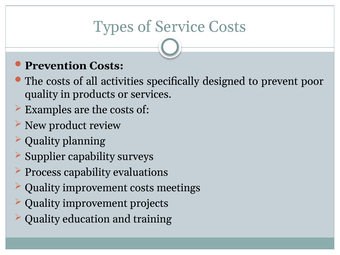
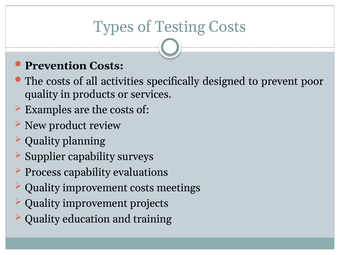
Service: Service -> Testing
